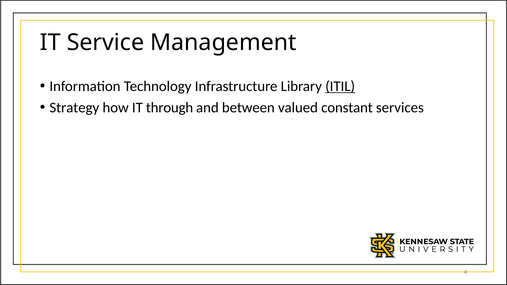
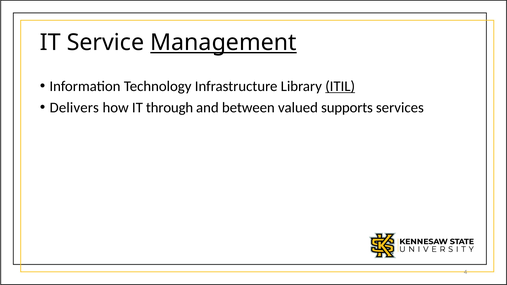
Management underline: none -> present
Strategy: Strategy -> Delivers
constant: constant -> supports
